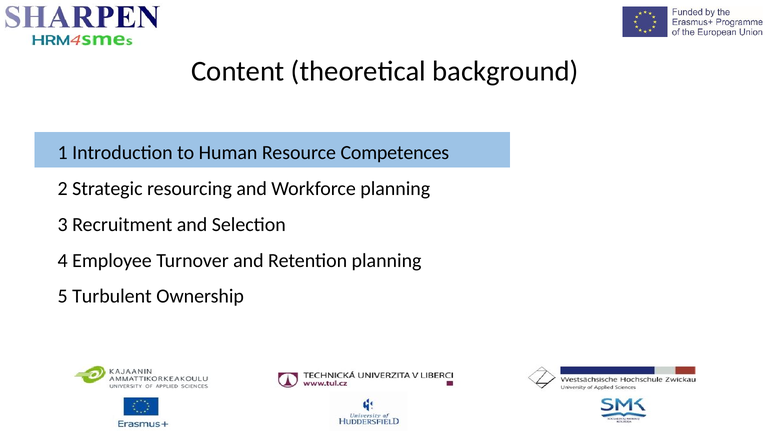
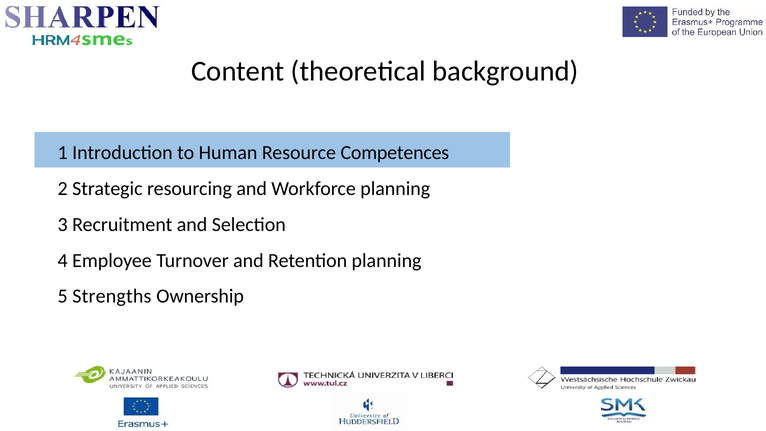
Turbulent: Turbulent -> Strengths
